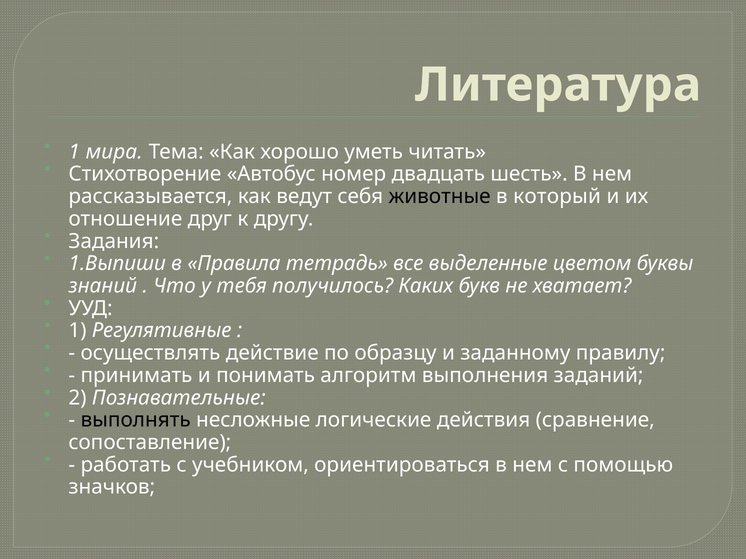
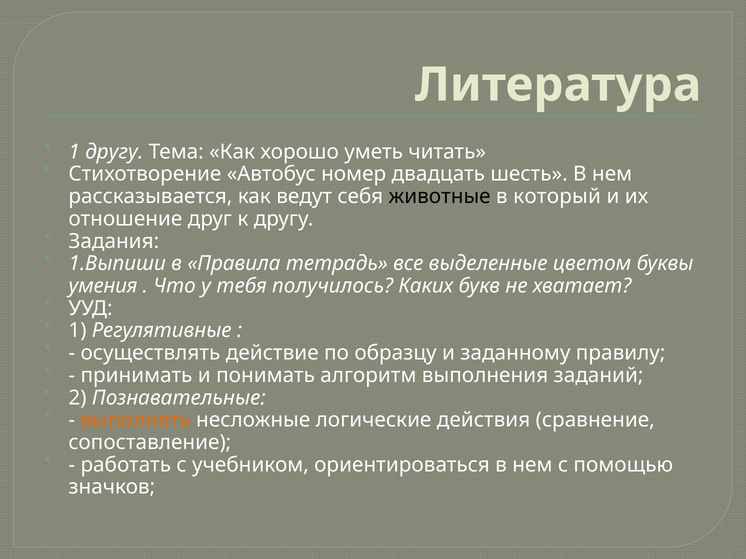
1 мира: мира -> другу
знаний: знаний -> умения
выполнять colour: black -> orange
